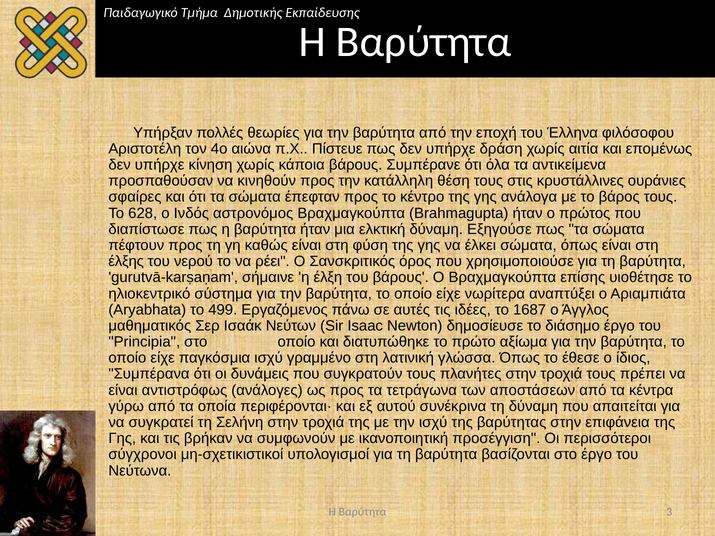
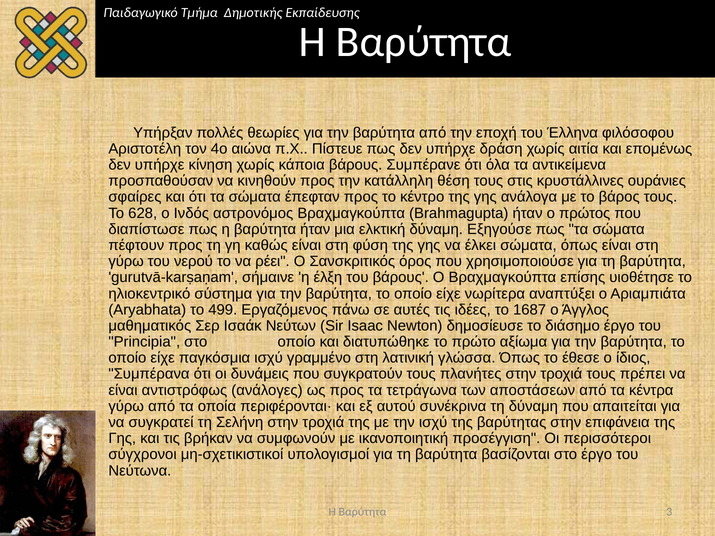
έλξης at (126, 262): έλξης -> γύρω
